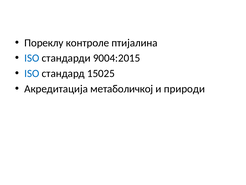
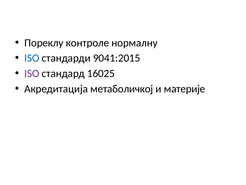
птијалина: птијалина -> нормалну
9004:2015: 9004:2015 -> 9041:2015
ISO at (32, 73) colour: blue -> purple
15025: 15025 -> 16025
природи: природи -> материје
